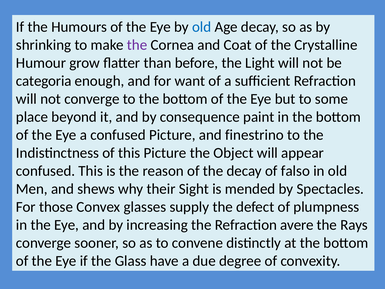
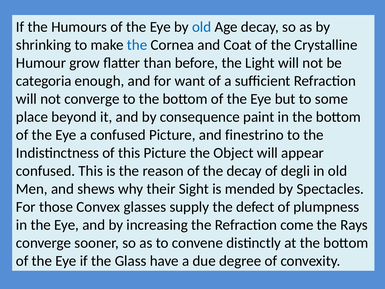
the at (137, 45) colour: purple -> blue
falso: falso -> degli
avere: avere -> come
